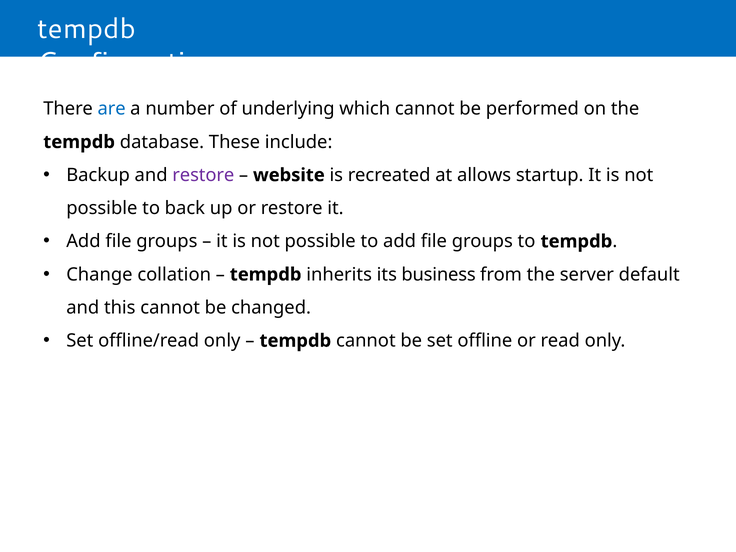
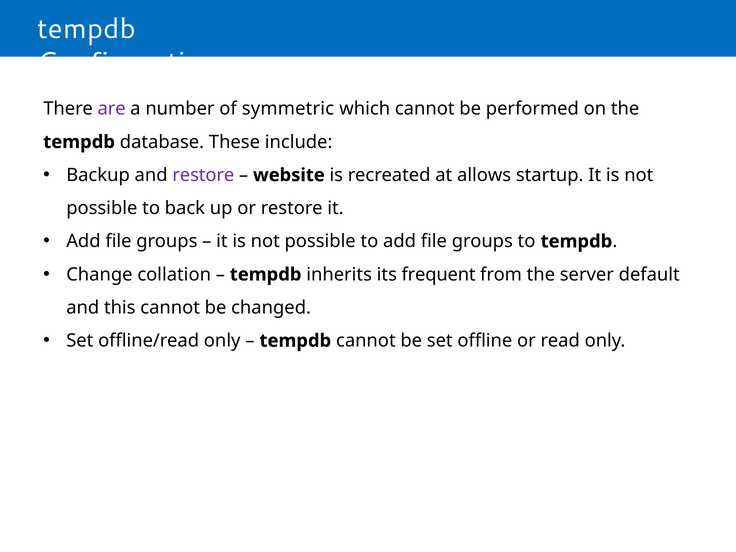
are colour: blue -> purple
underlying: underlying -> symmetric
business: business -> frequent
